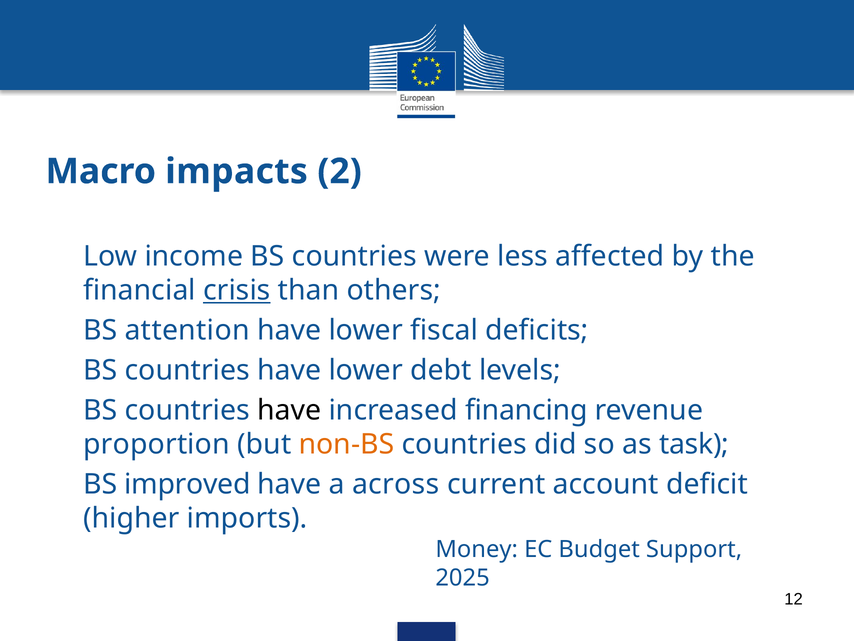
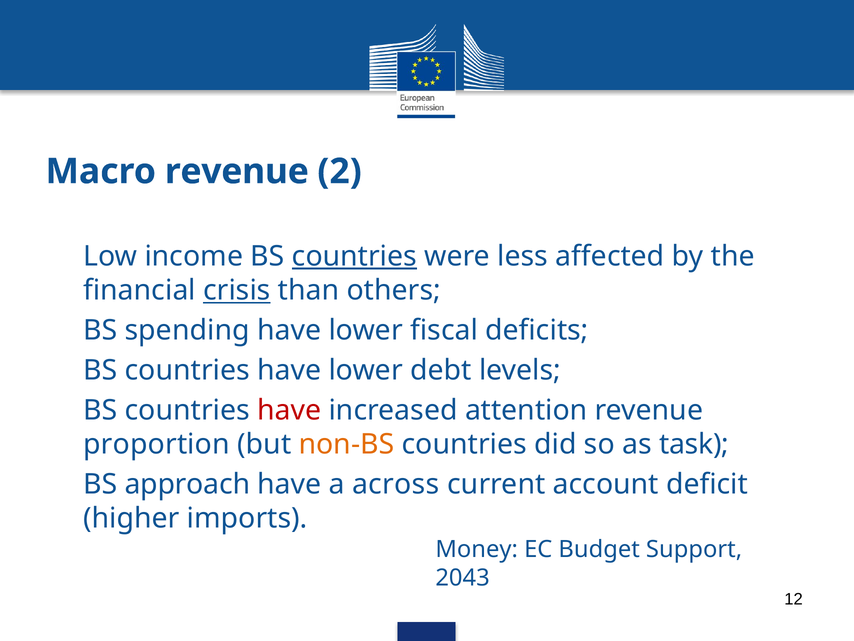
Macro impacts: impacts -> revenue
countries at (354, 256) underline: none -> present
attention: attention -> spending
have at (289, 410) colour: black -> red
financing: financing -> attention
improved: improved -> approach
2025: 2025 -> 2043
